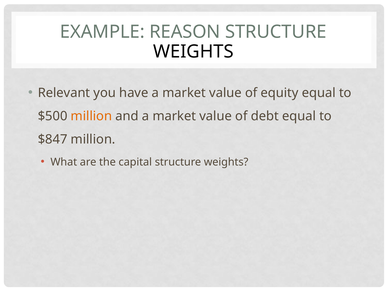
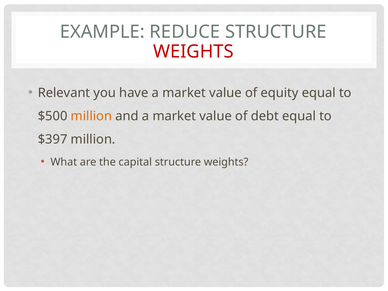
REASON: REASON -> REDUCE
WEIGHTS at (193, 52) colour: black -> red
$847: $847 -> $397
